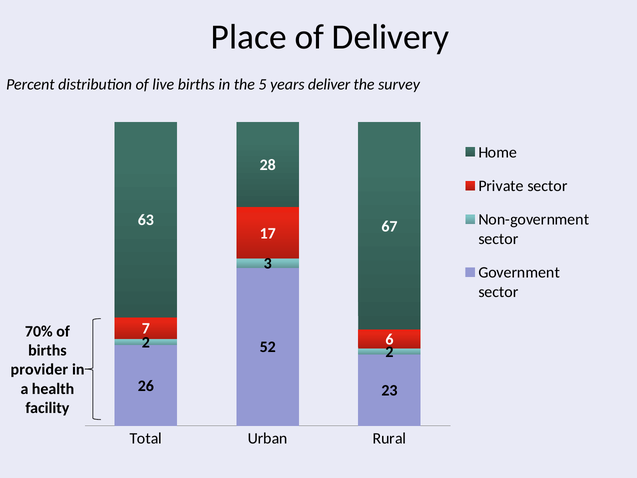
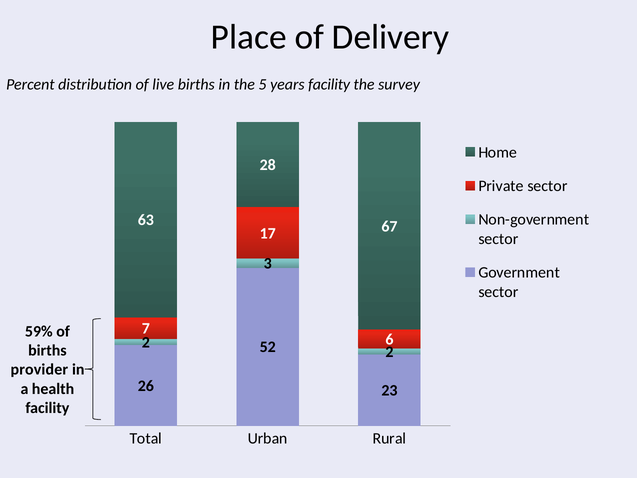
years deliver: deliver -> facility
70%: 70% -> 59%
